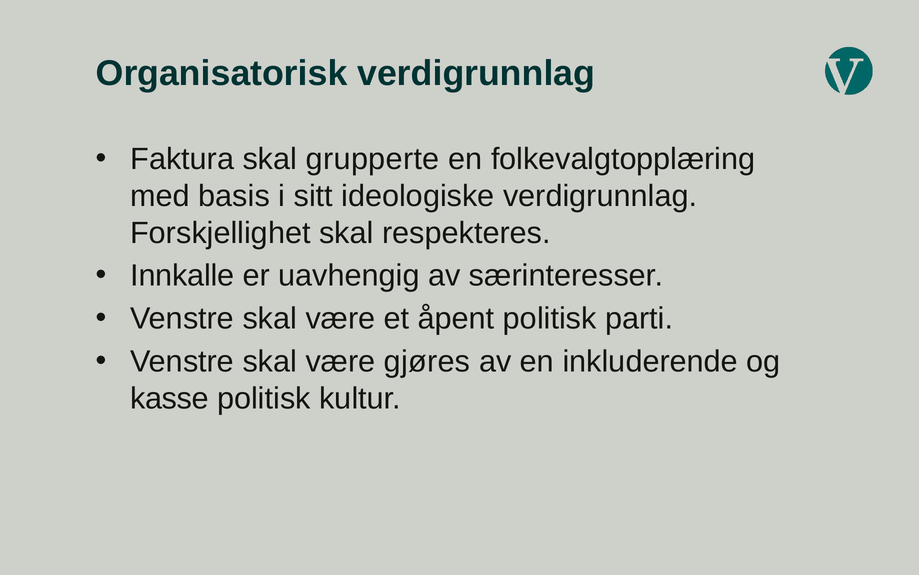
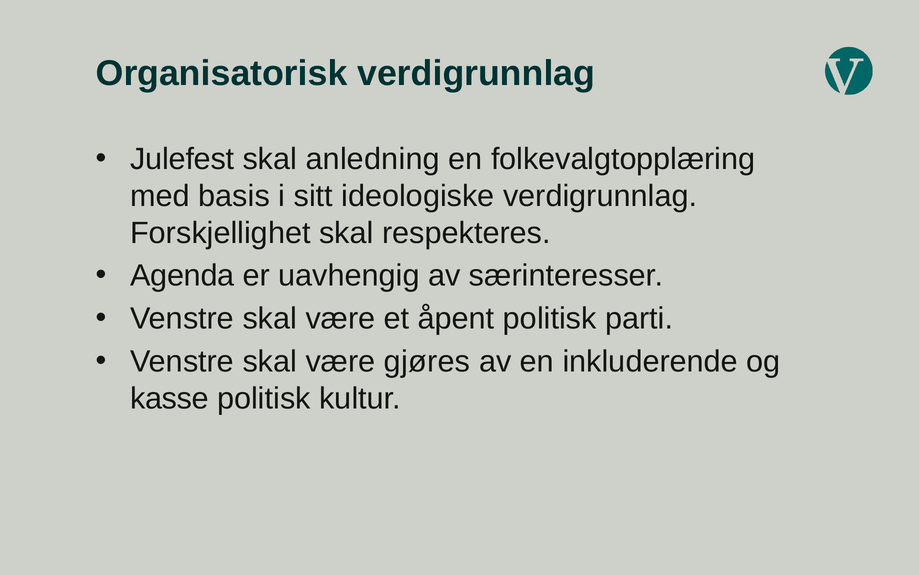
Faktura: Faktura -> Julefest
grupperte: grupperte -> anledning
Innkalle: Innkalle -> Agenda
